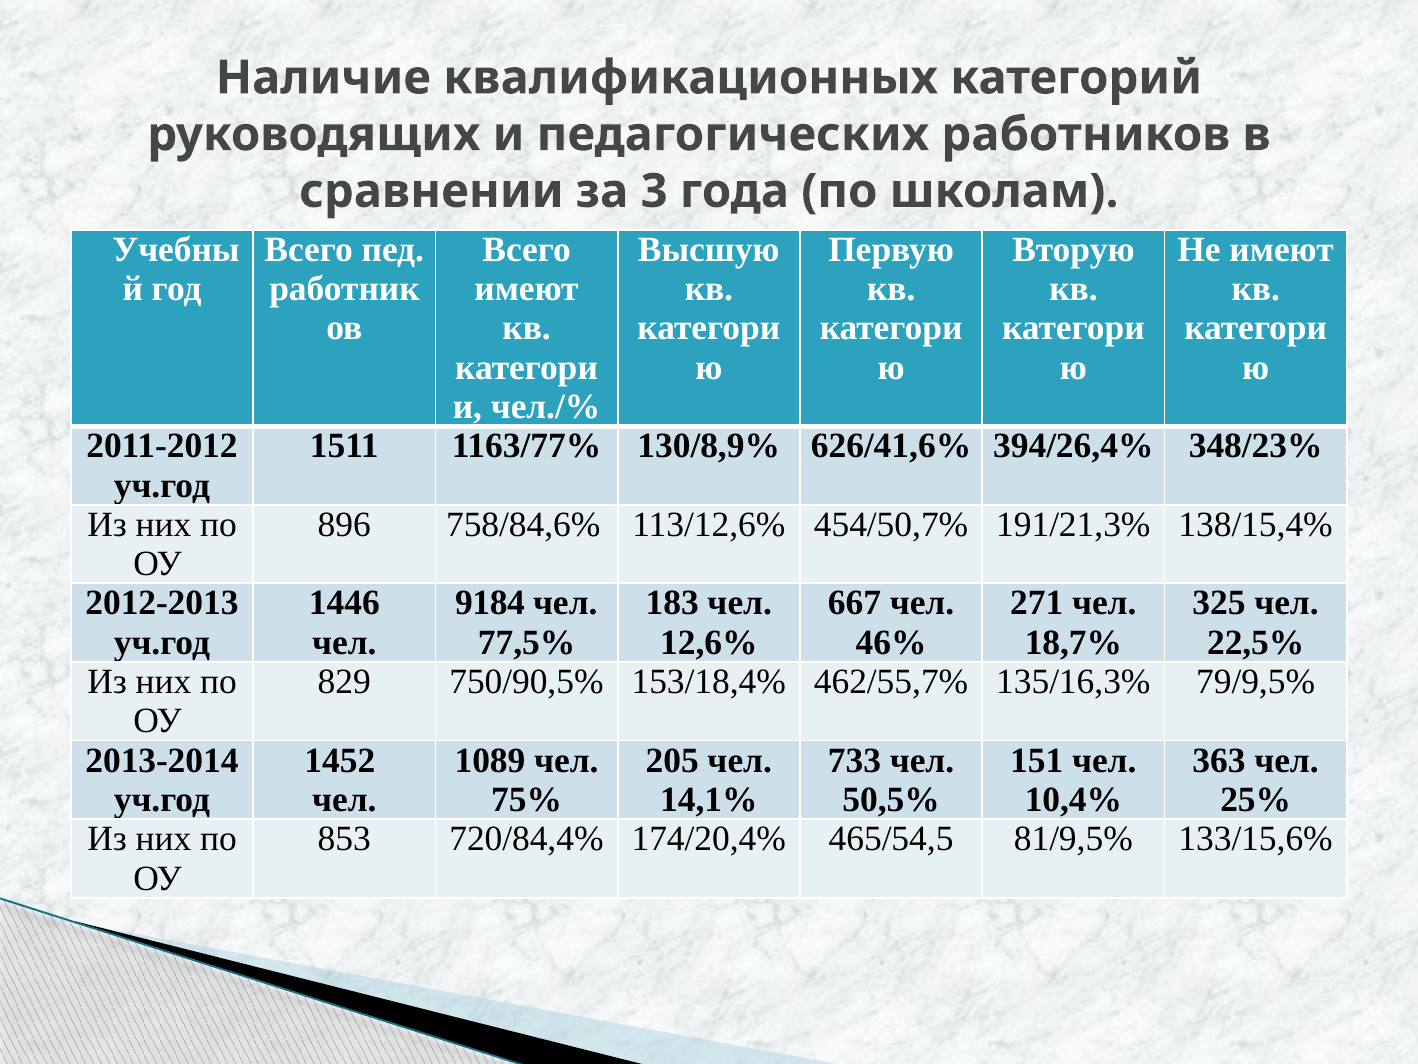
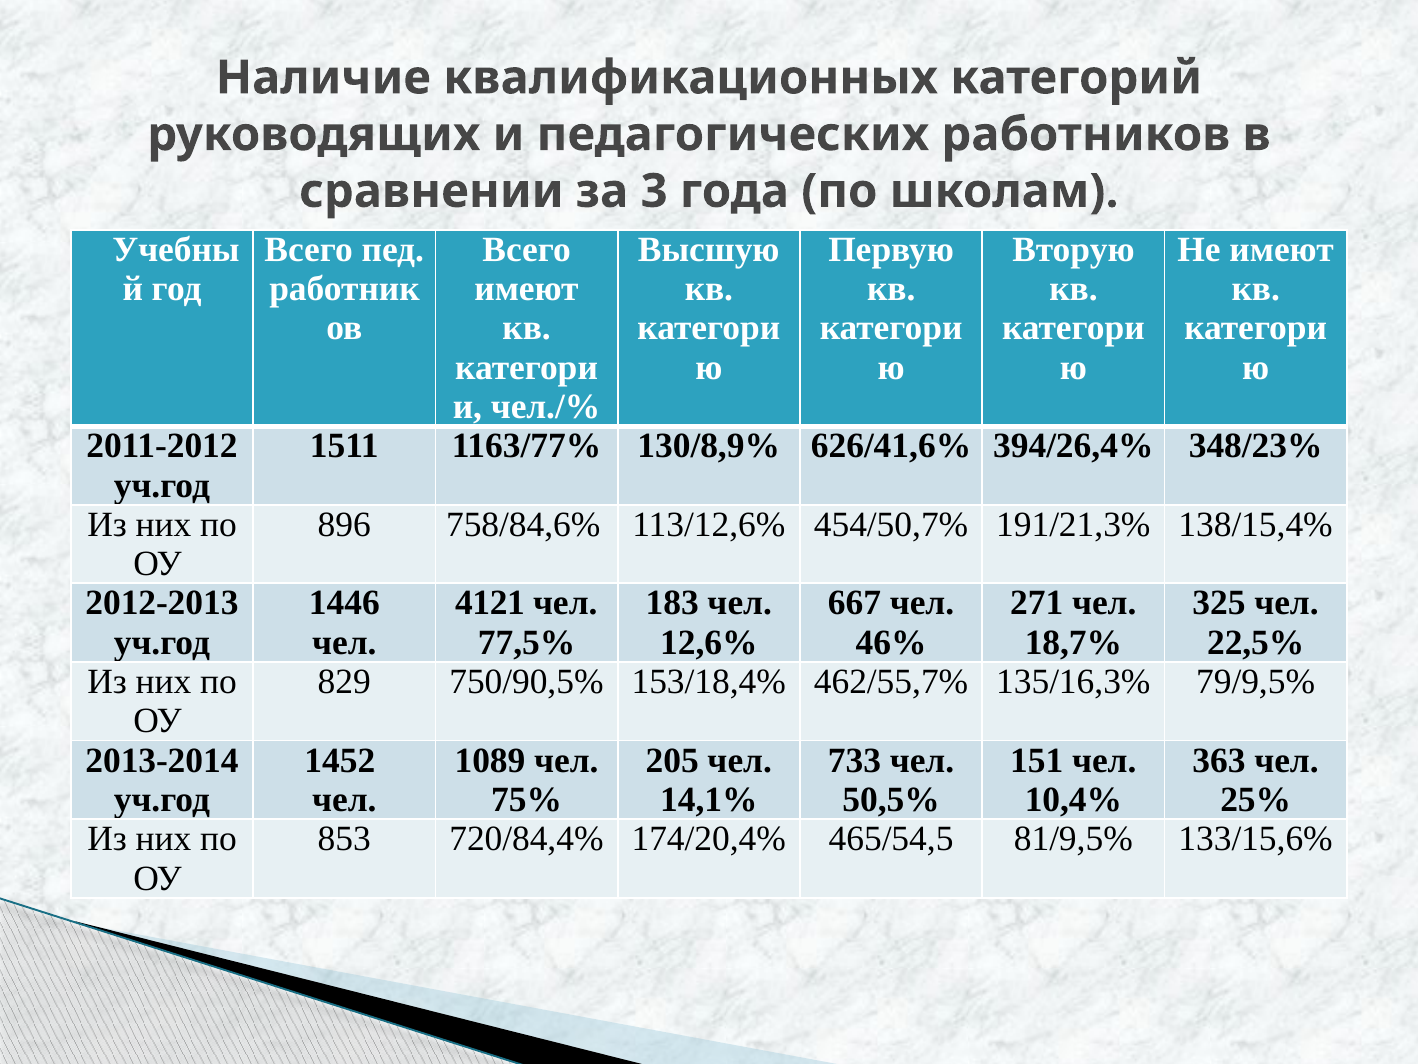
9184: 9184 -> 4121
